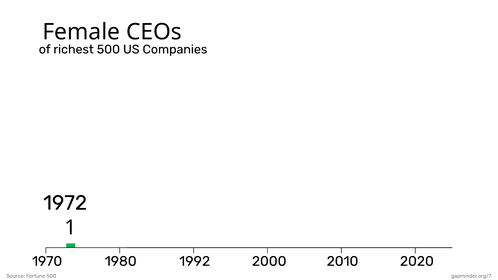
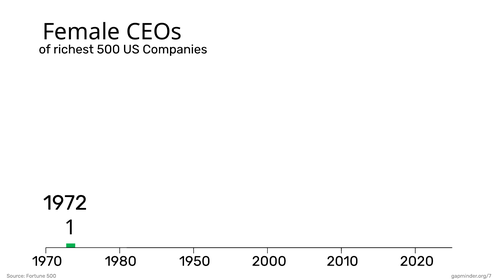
1992: 1992 -> 1950
